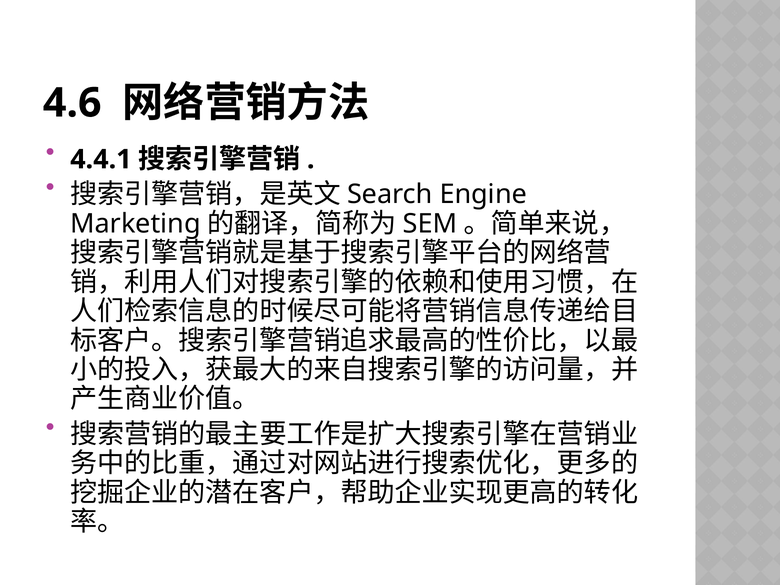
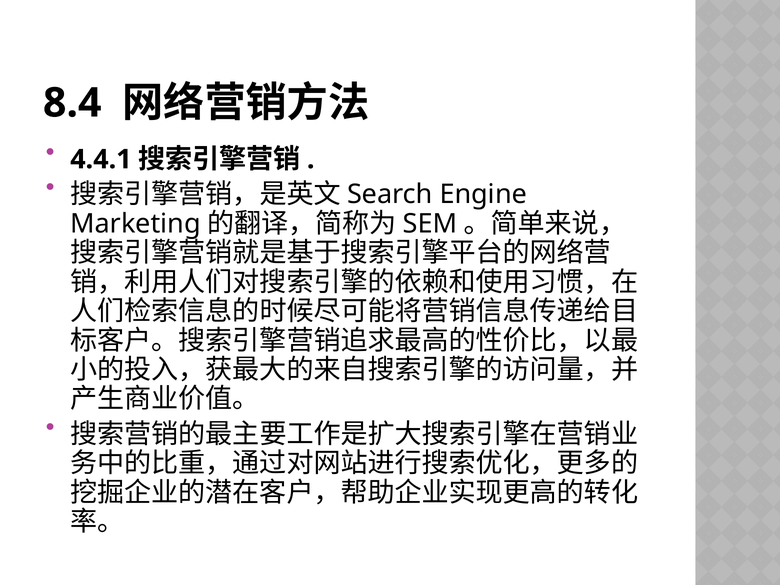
4.6: 4.6 -> 8.4
